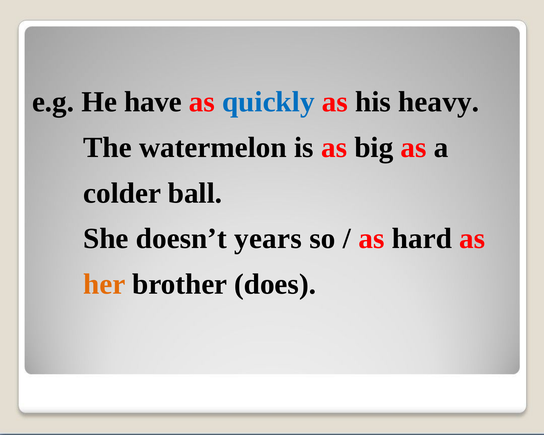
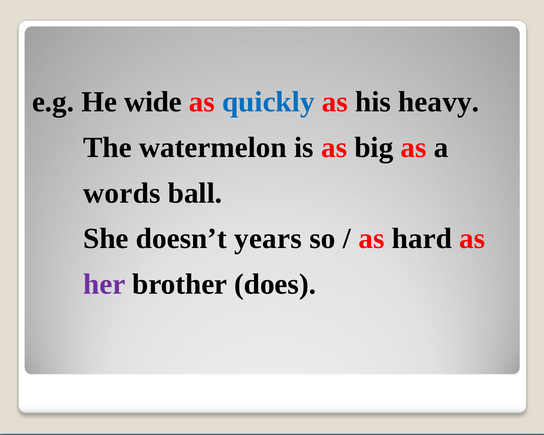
have: have -> wide
colder: colder -> words
her colour: orange -> purple
